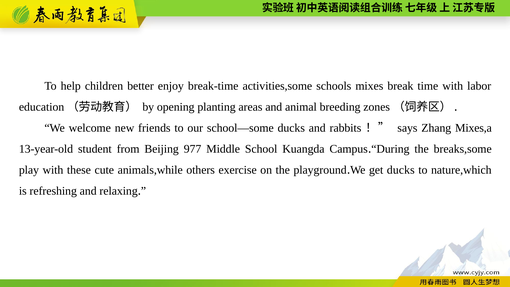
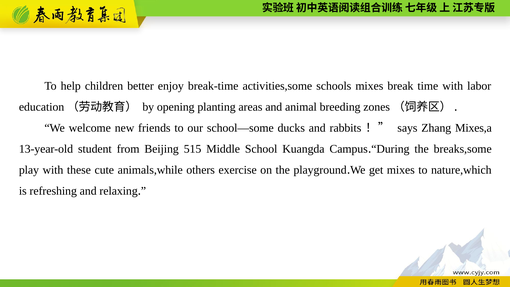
977: 977 -> 515
get ducks: ducks -> mixes
